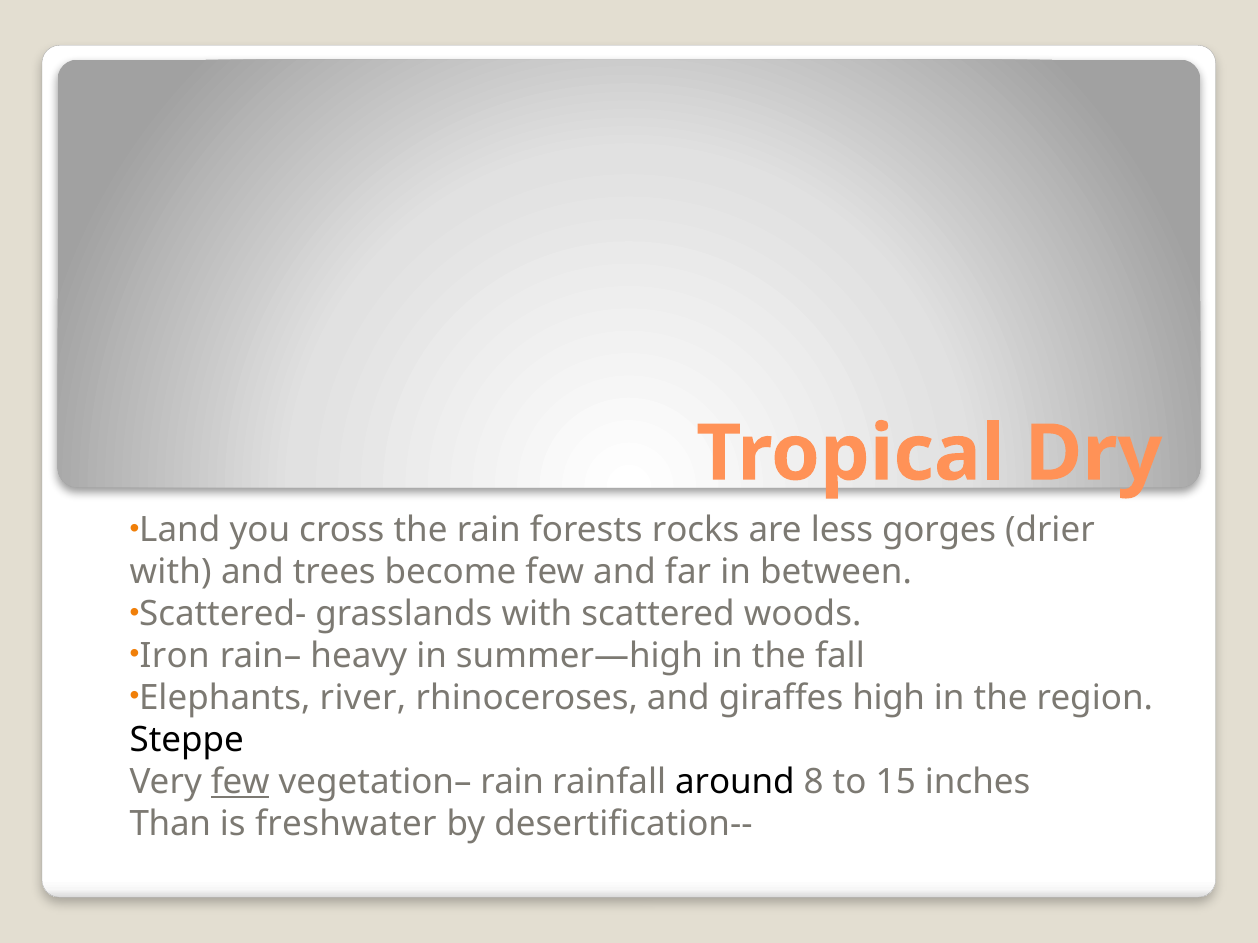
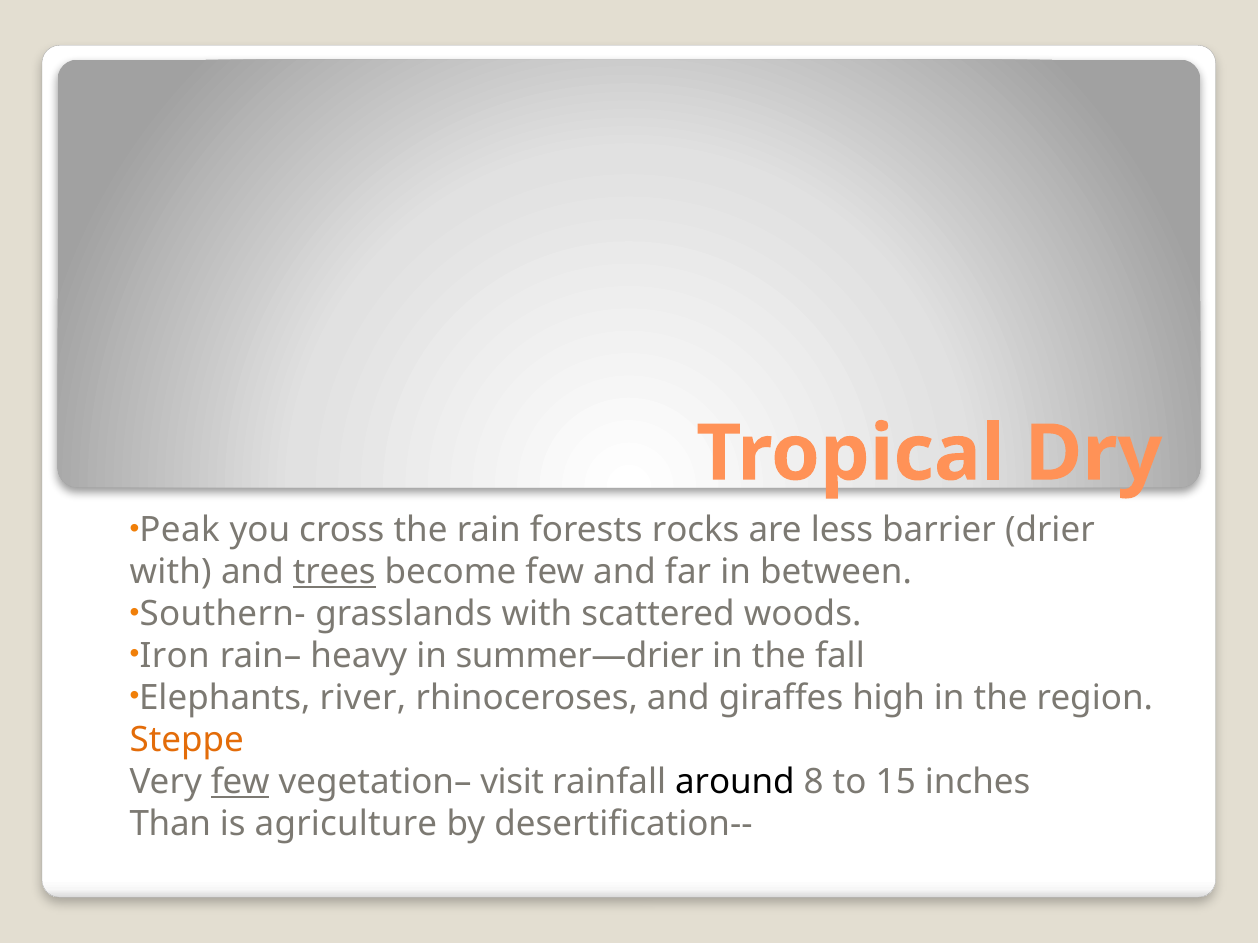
Land: Land -> Peak
gorges: gorges -> barrier
trees underline: none -> present
Scattered-: Scattered- -> Southern-
summer—high: summer—high -> summer—drier
Steppe colour: black -> orange
vegetation– rain: rain -> visit
freshwater: freshwater -> agriculture
